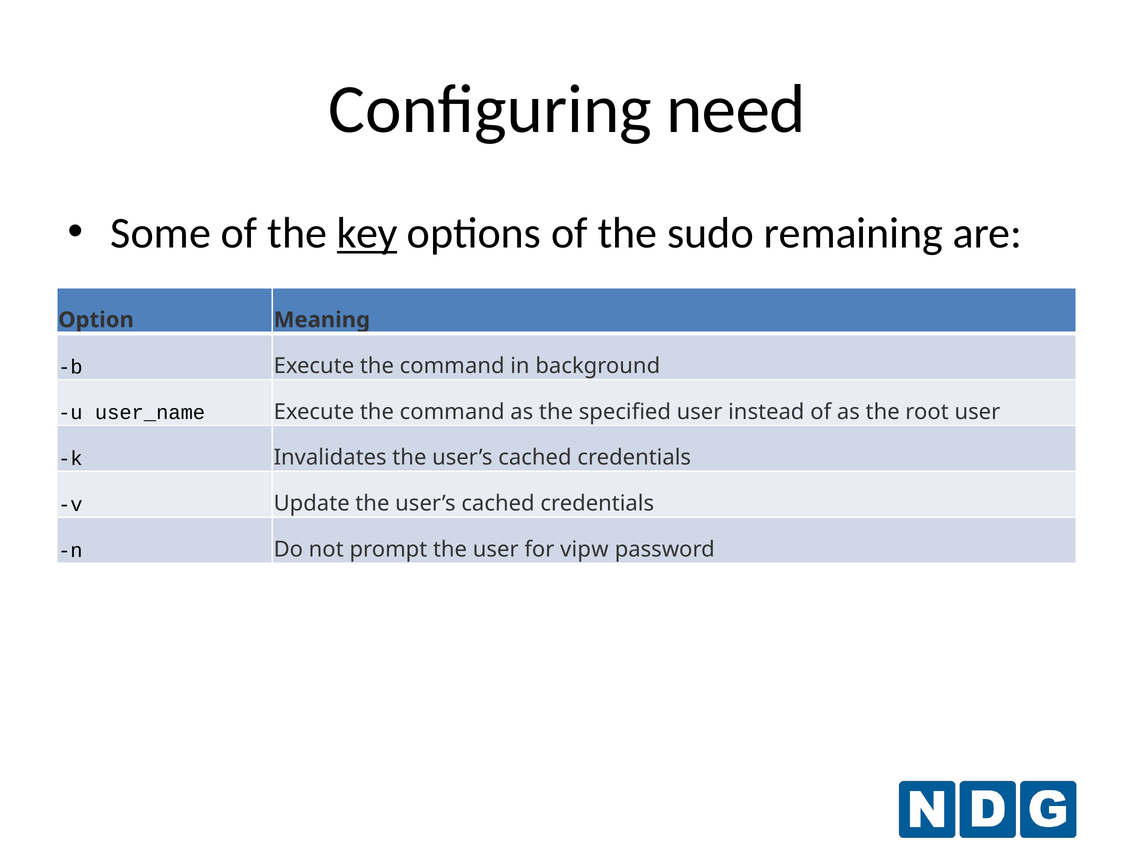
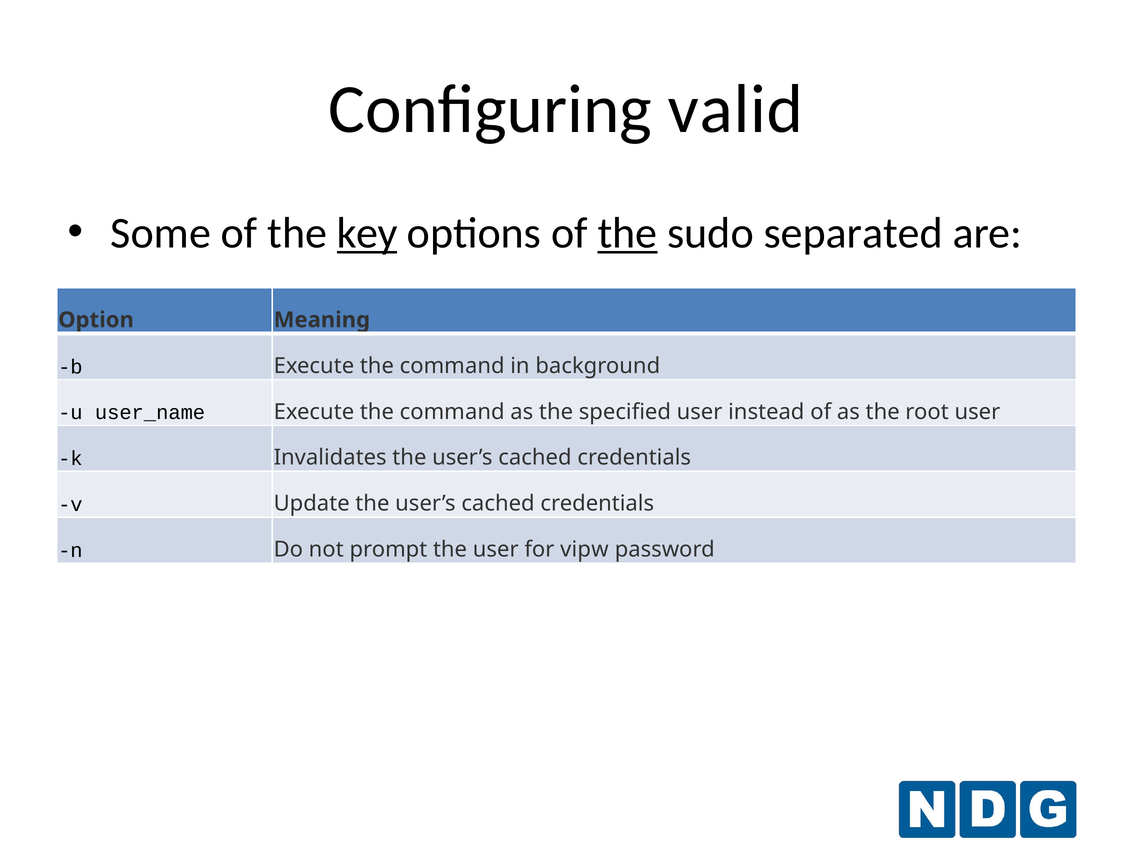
need: need -> valid
the at (627, 233) underline: none -> present
remaining: remaining -> separated
